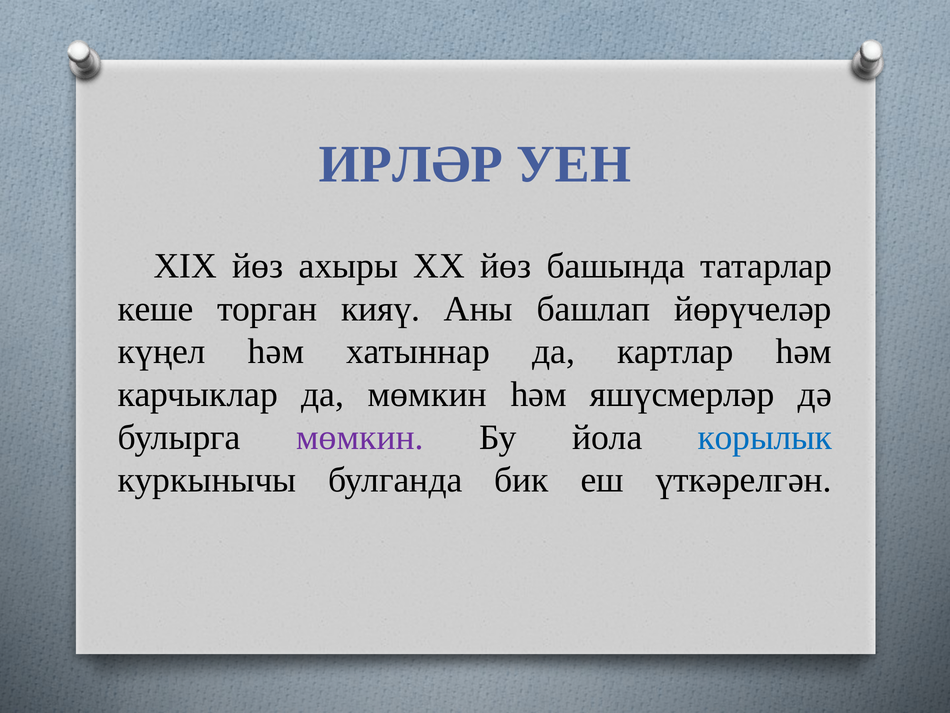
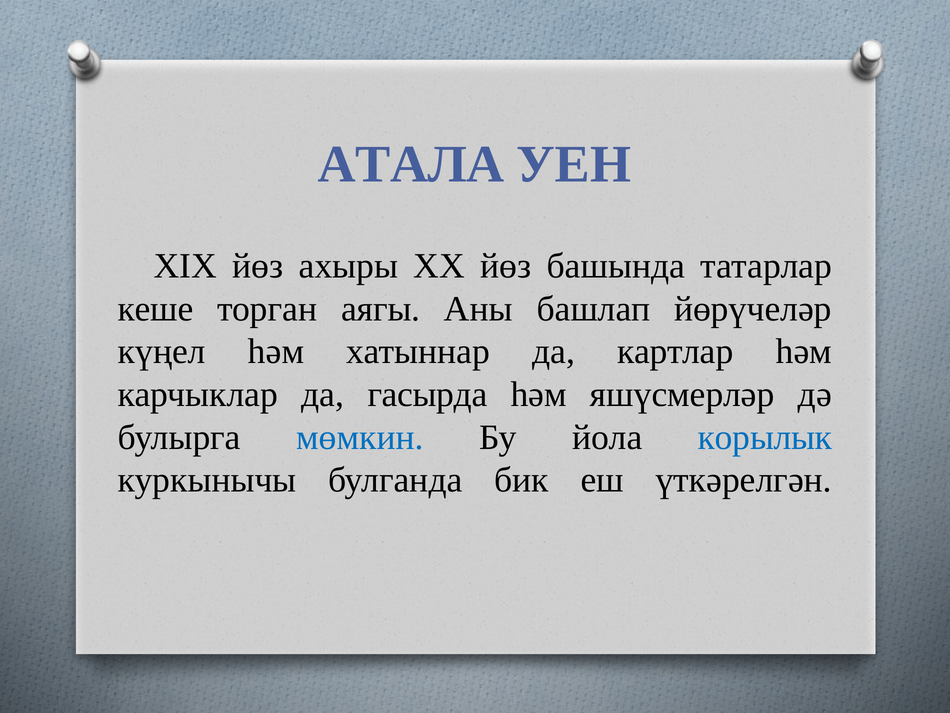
ИРЛӘР: ИРЛӘР -> АТАЛА
кияү: кияү -> аягы
да мөмкин: мөмкин -> гасырда
мөмкин at (360, 437) colour: purple -> blue
